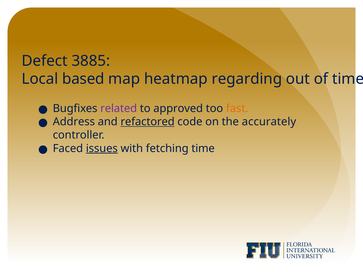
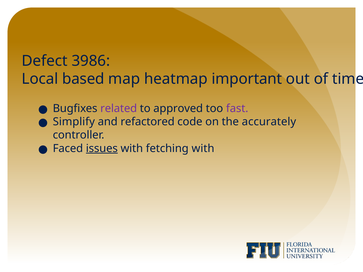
3885: 3885 -> 3986
regarding: regarding -> important
fast colour: orange -> purple
Address: Address -> Simplify
refactored underline: present -> none
fetching time: time -> with
